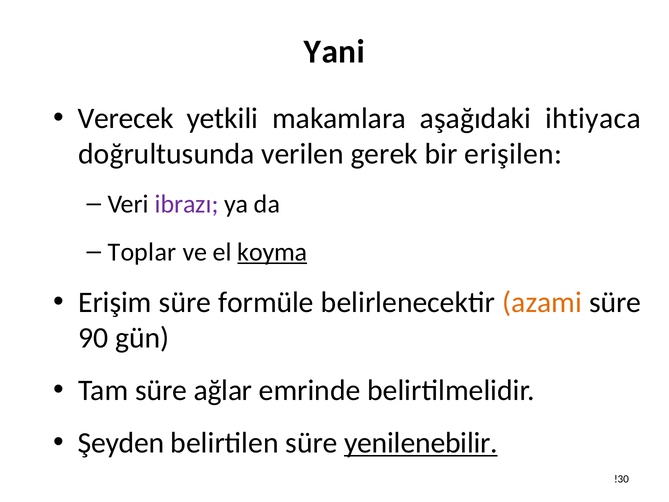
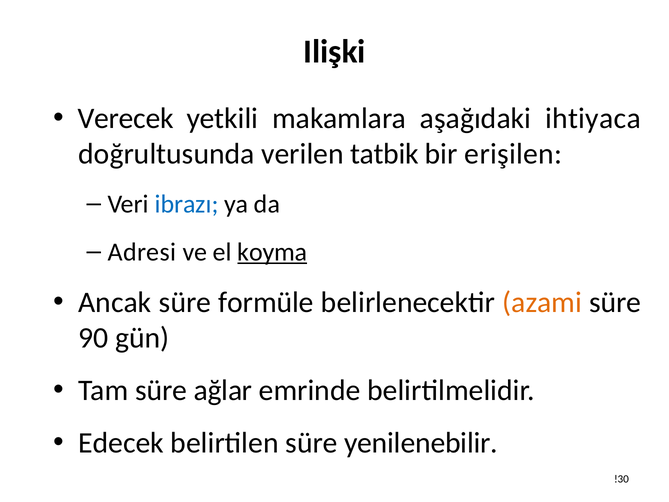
Yani: Yani -> Ilişki
gerek: gerek -> tatbik
ibrazı colour: purple -> blue
Toplar: Toplar -> Adresi
Erişim: Erişim -> Ancak
Şeyden: Şeyden -> Edecek
yenilenebilir underline: present -> none
